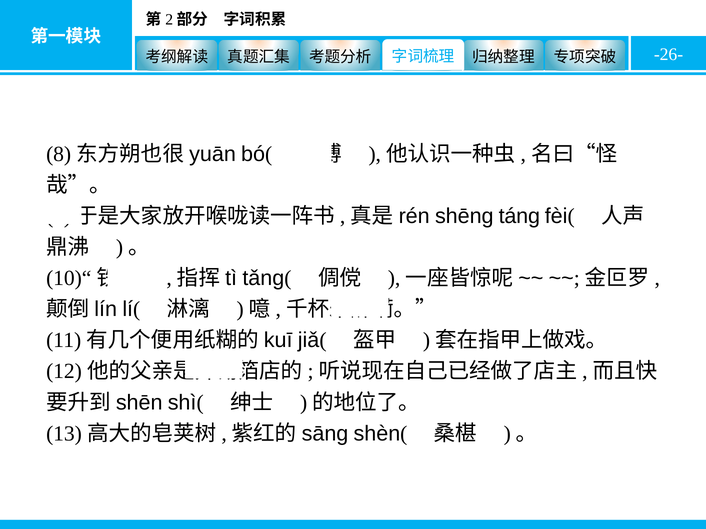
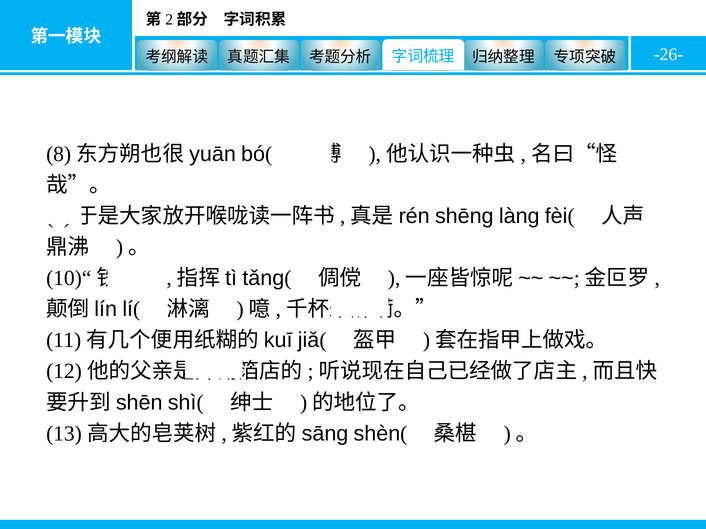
táng: táng -> làng
